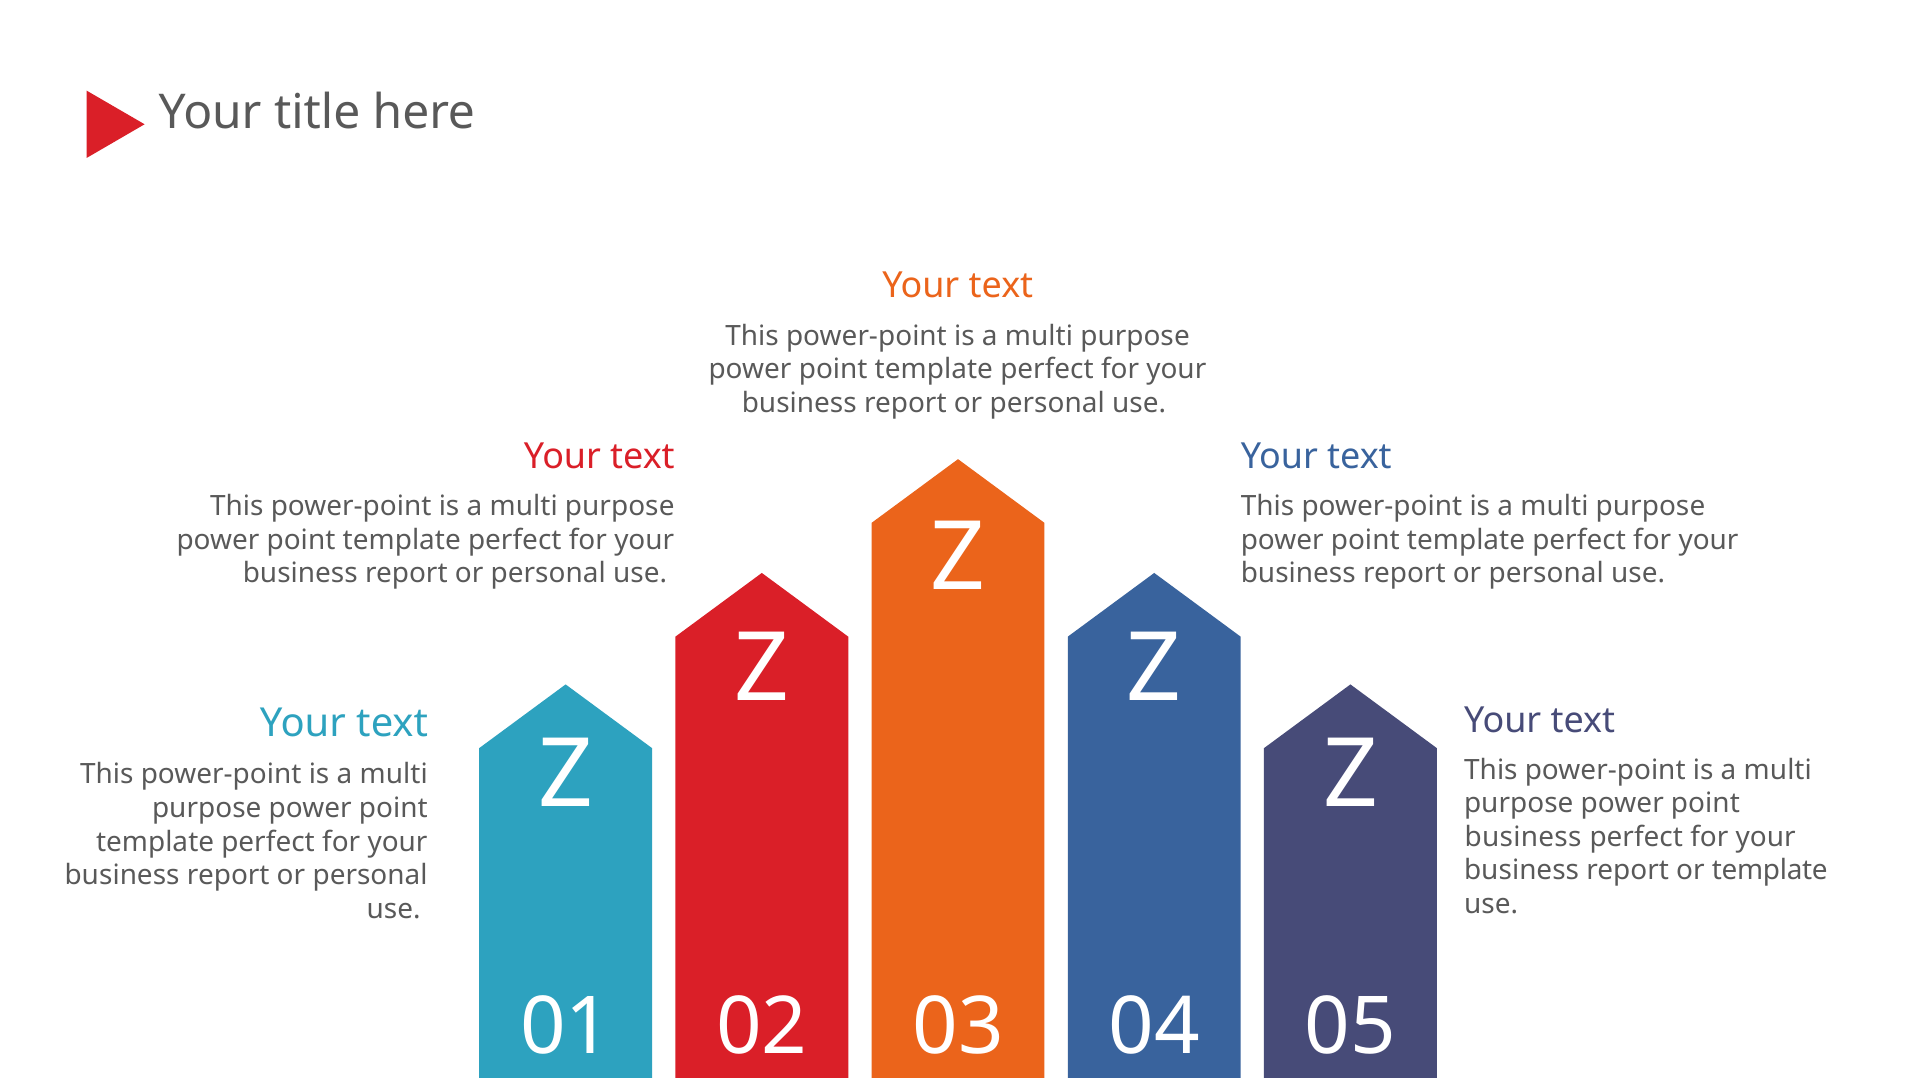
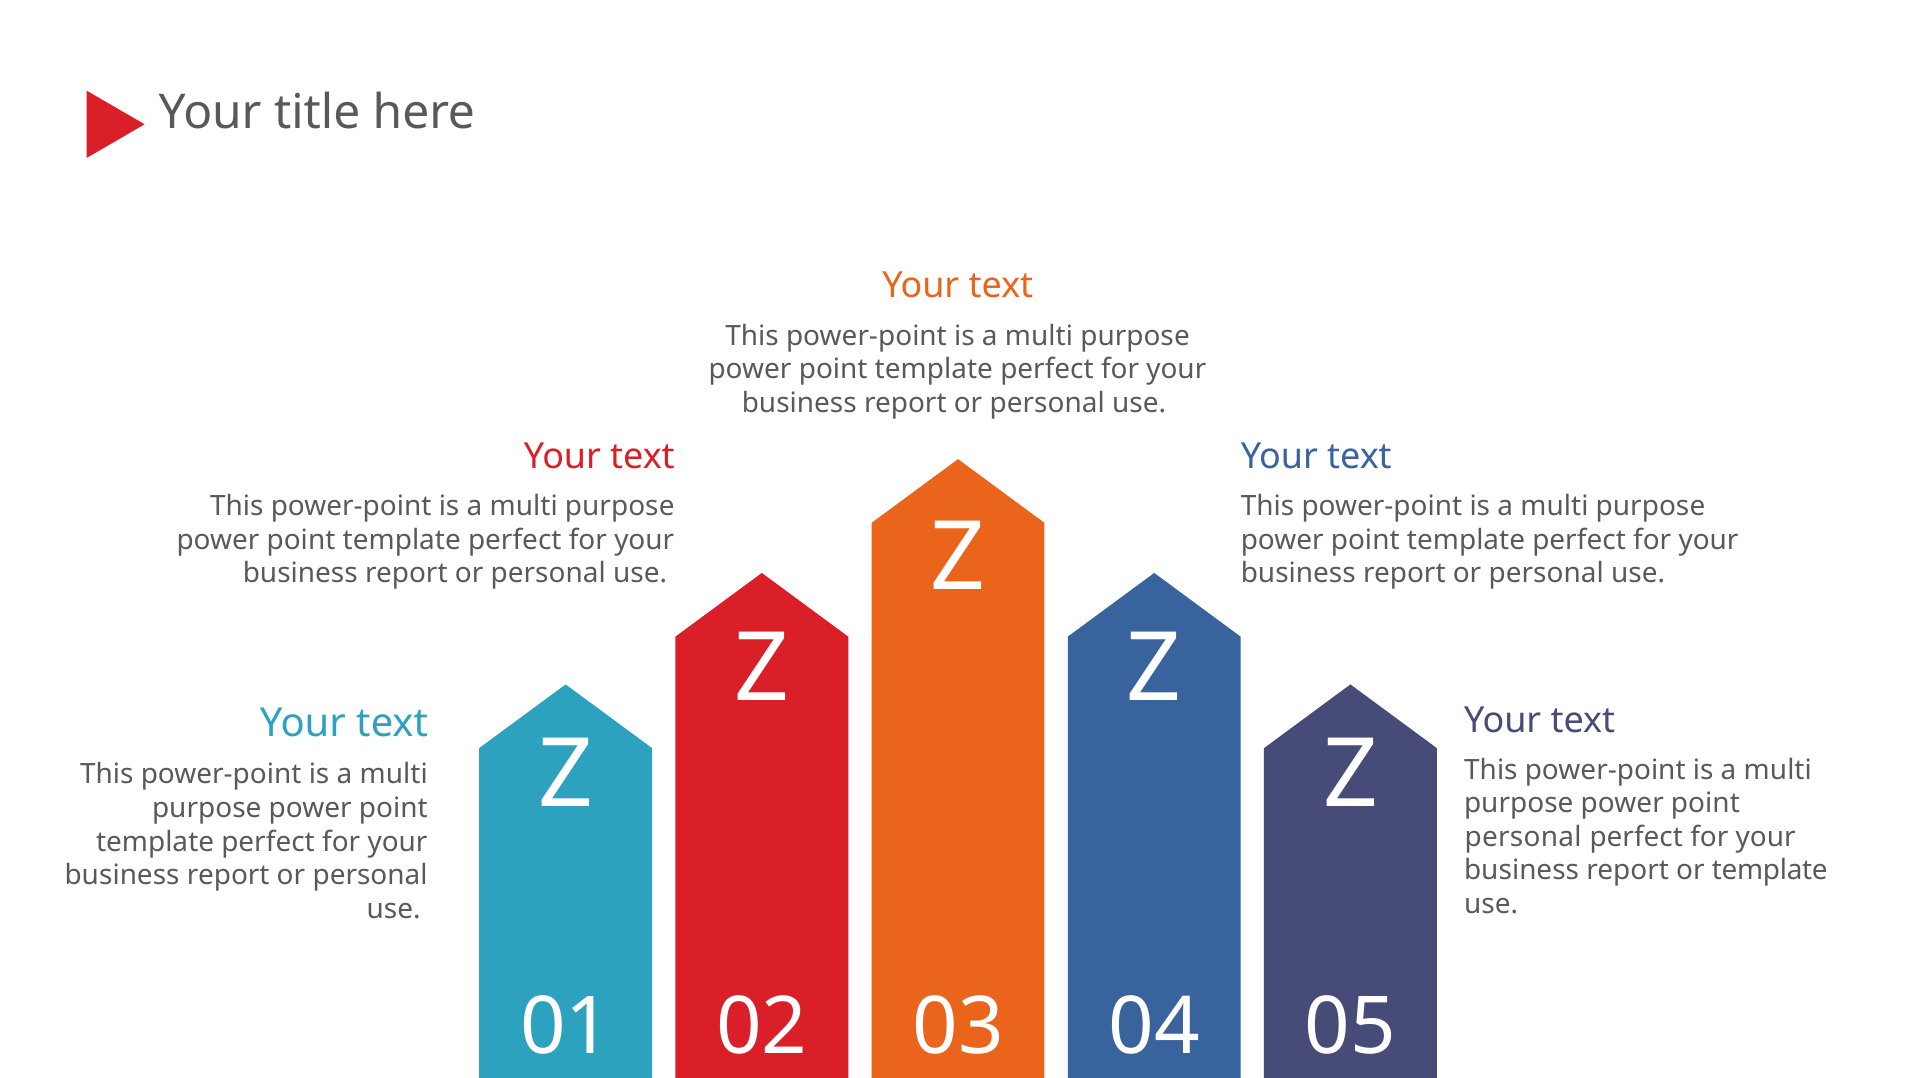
business at (1523, 837): business -> personal
